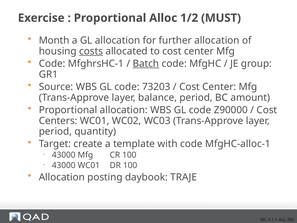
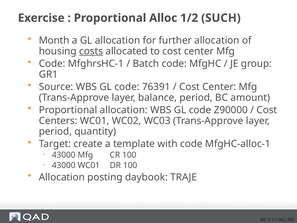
MUST: MUST -> SUCH
Batch underline: present -> none
73203: 73203 -> 76391
